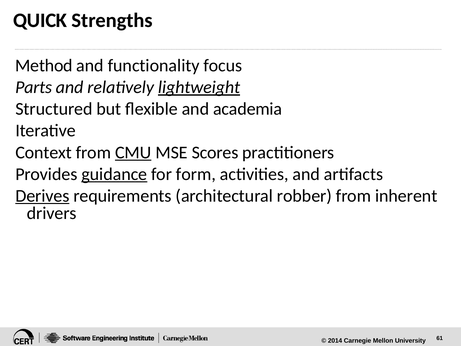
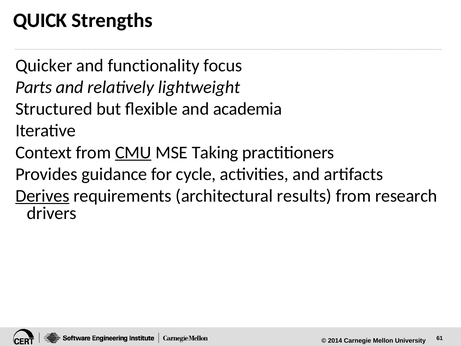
Method: Method -> Quicker
lightweight underline: present -> none
Scores: Scores -> Taking
guidance underline: present -> none
form: form -> cycle
robber: robber -> results
inherent: inherent -> research
